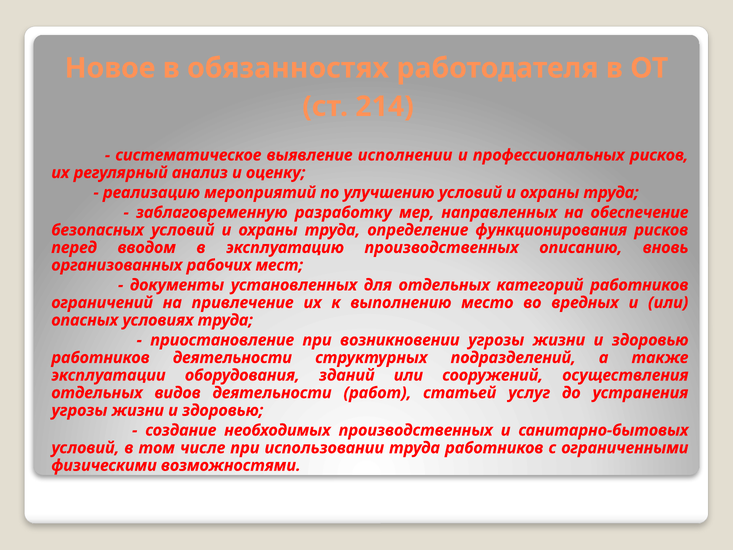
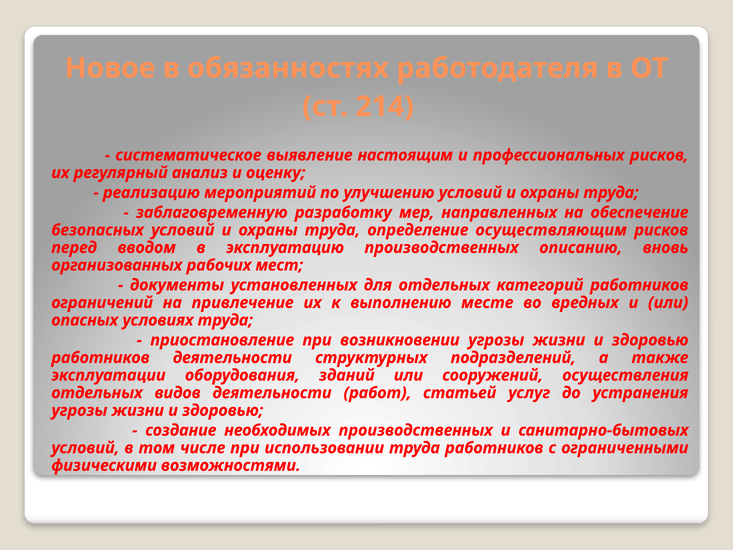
исполнении: исполнении -> настоящим
функционирования: функционирования -> осуществляющим
место: место -> месте
